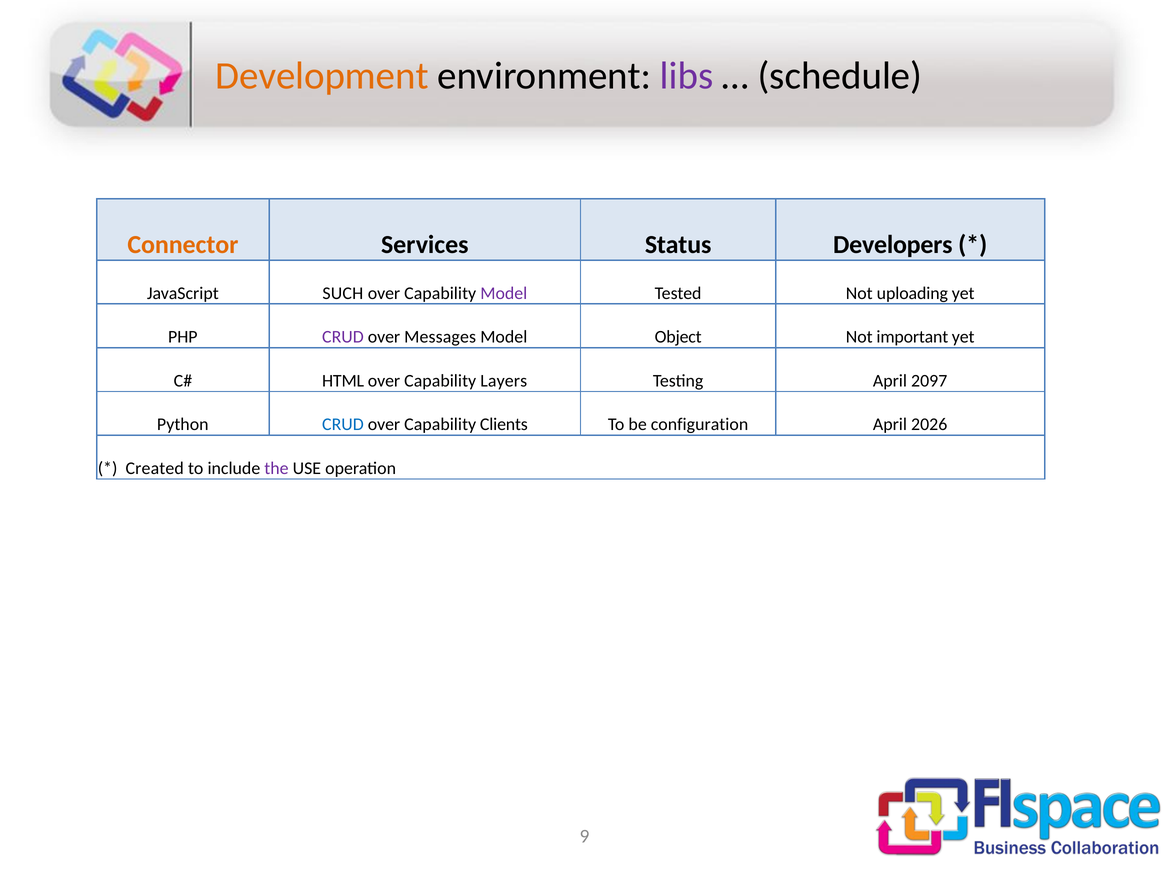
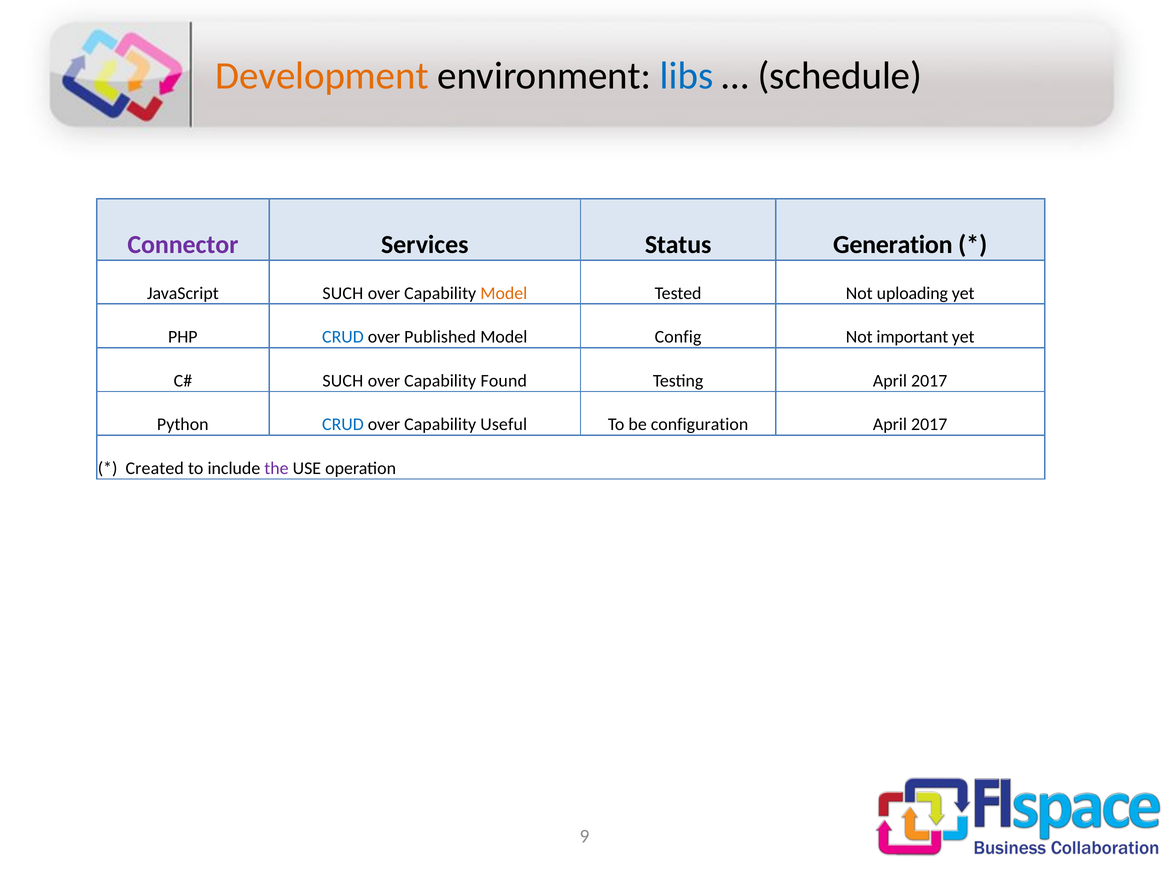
libs colour: purple -> blue
Connector colour: orange -> purple
Developers: Developers -> Generation
Model at (504, 293) colour: purple -> orange
CRUD at (343, 337) colour: purple -> blue
Messages: Messages -> Published
Object: Object -> Config
HTML at (343, 381): HTML -> SUCH
Layers: Layers -> Found
Testing April 2097: 2097 -> 2017
Clients: Clients -> Useful
2026 at (929, 425): 2026 -> 2017
